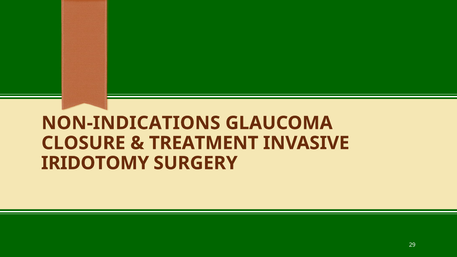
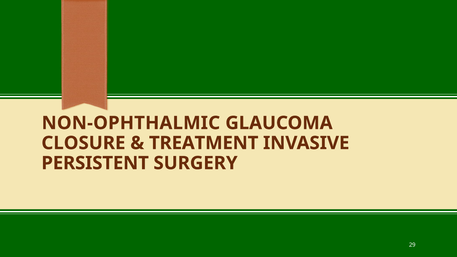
NON-INDICATIONS: NON-INDICATIONS -> NON-OPHTHALMIC
IRIDOTOMY: IRIDOTOMY -> PERSISTENT
